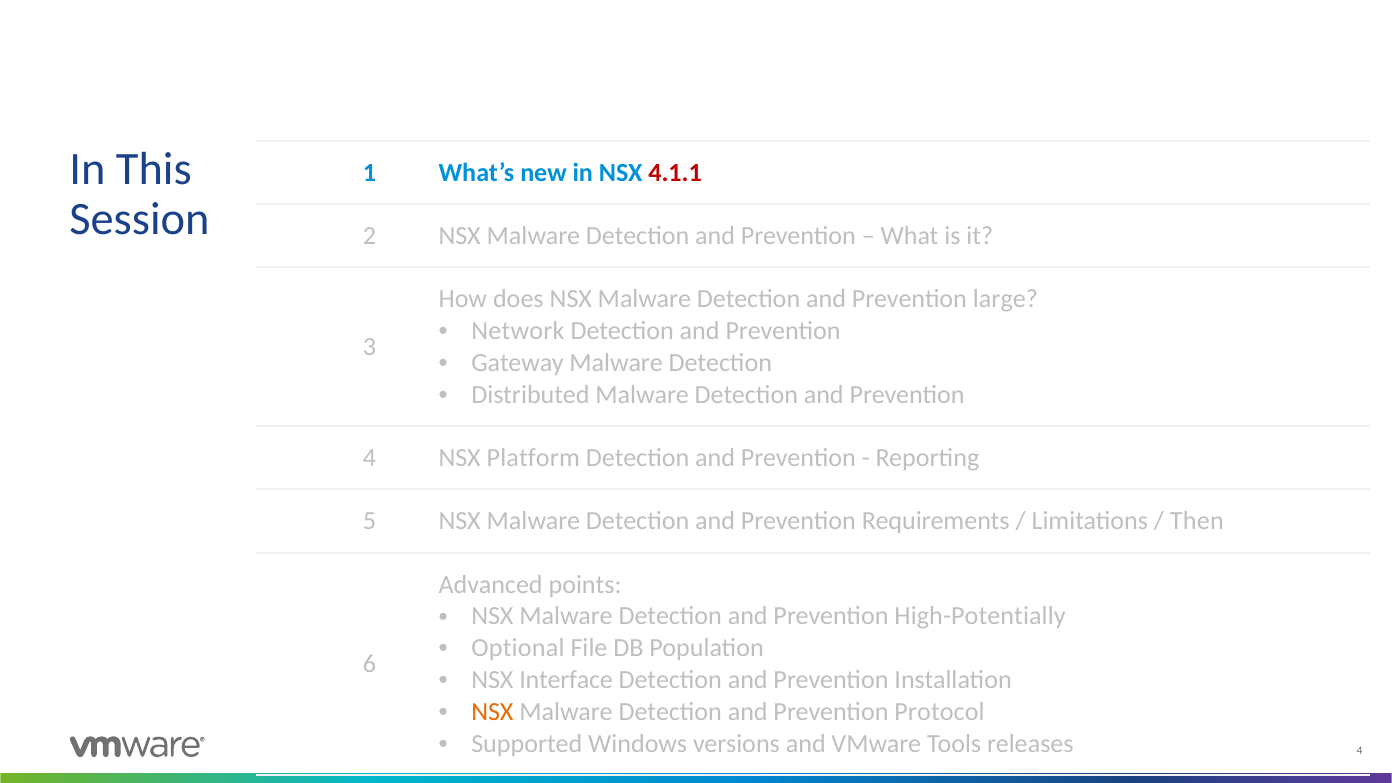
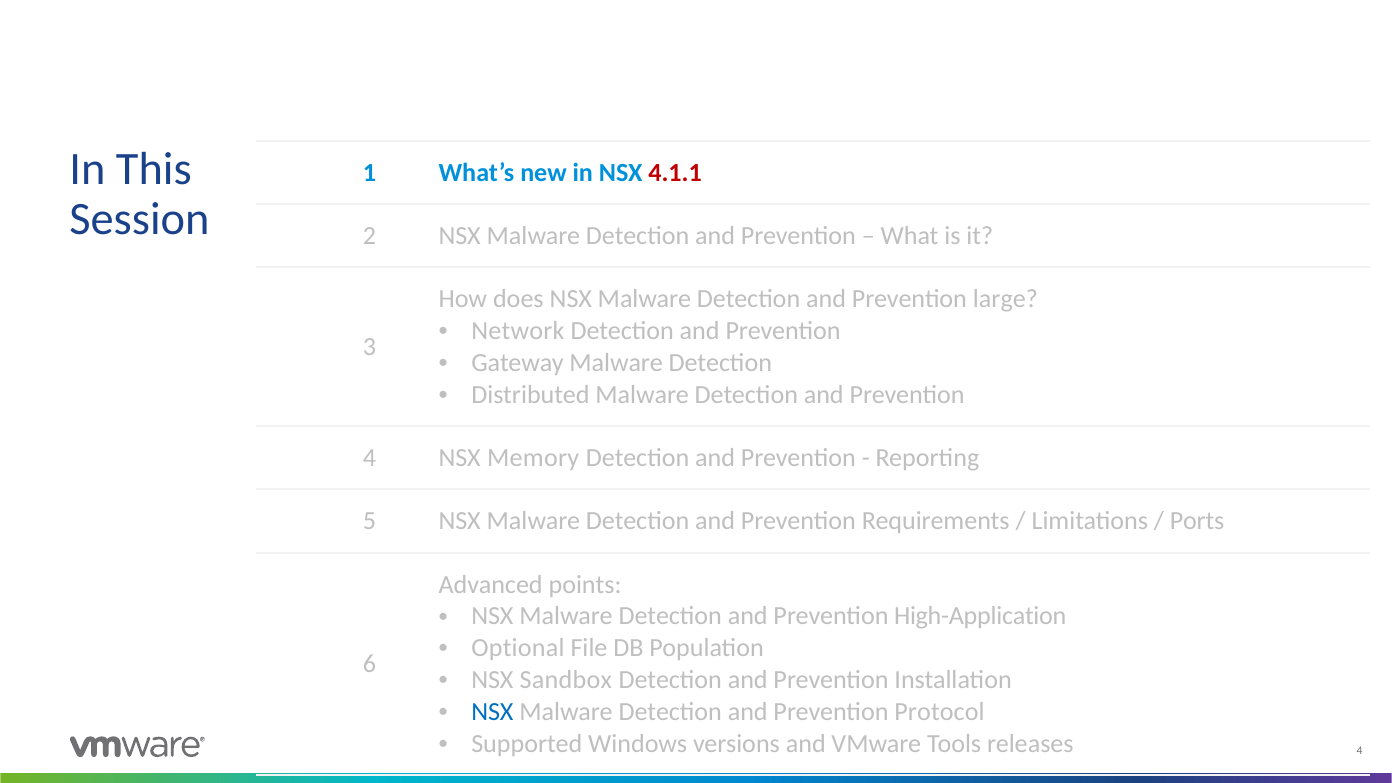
Platform: Platform -> Memory
Then: Then -> Ports
High-Potentially: High-Potentially -> High-Application
Interface: Interface -> Sandbox
NSX at (492, 712) colour: orange -> blue
